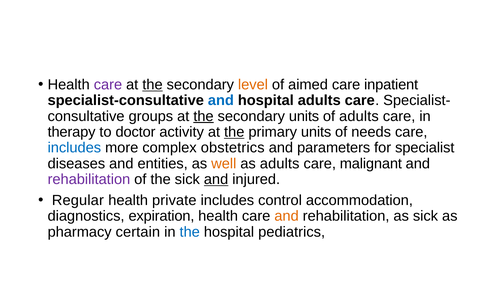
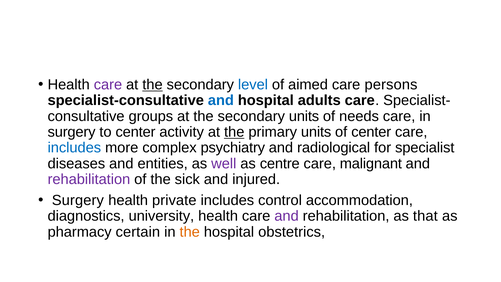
level colour: orange -> blue
inpatient: inpatient -> persons
the at (203, 116) underline: present -> none
of adults: adults -> needs
therapy at (72, 132): therapy -> surgery
to doctor: doctor -> center
of needs: needs -> center
obstetrics: obstetrics -> psychiatry
parameters: parameters -> radiological
well colour: orange -> purple
as adults: adults -> centre
and at (216, 179) underline: present -> none
Regular at (78, 200): Regular -> Surgery
expiration: expiration -> university
and at (287, 216) colour: orange -> purple
as sick: sick -> that
the at (190, 232) colour: blue -> orange
pediatrics: pediatrics -> obstetrics
